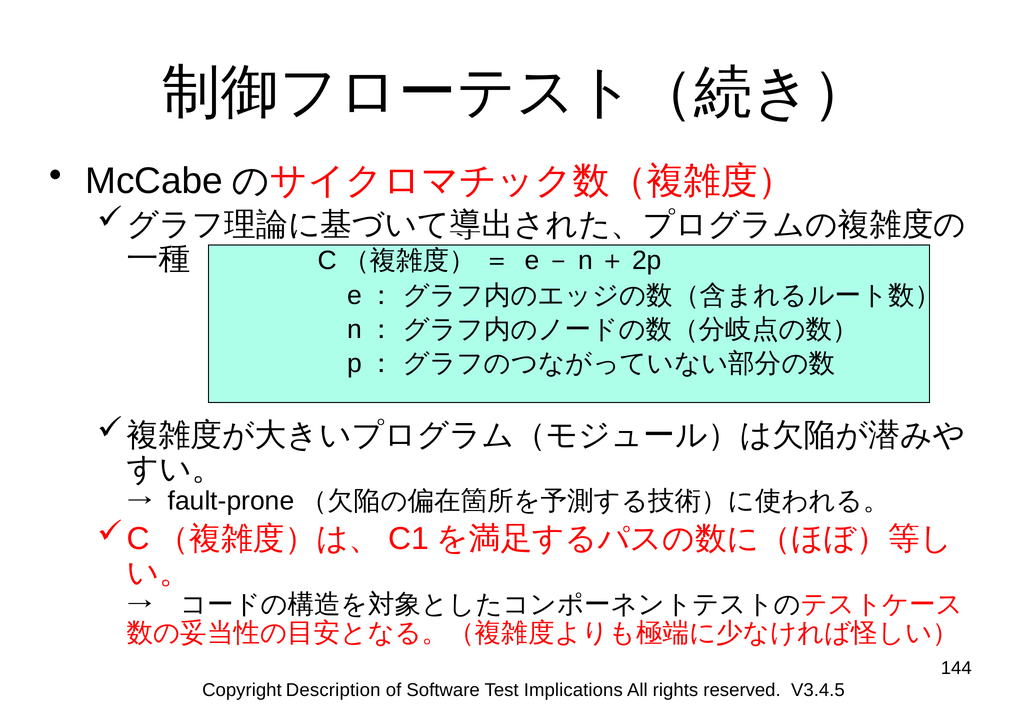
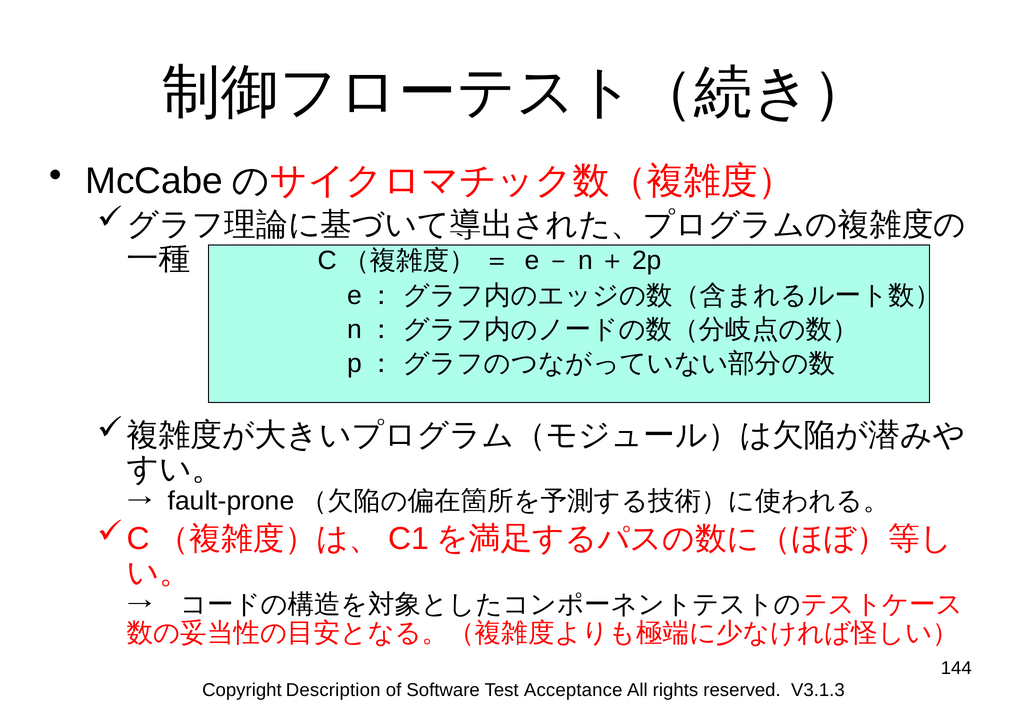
Implications: Implications -> Acceptance
V3.4.5: V3.4.5 -> V3.1.3
